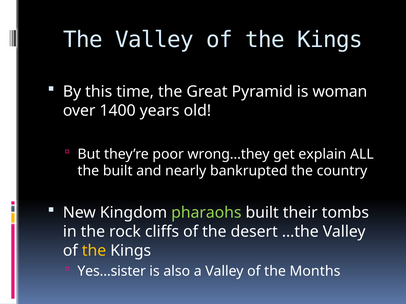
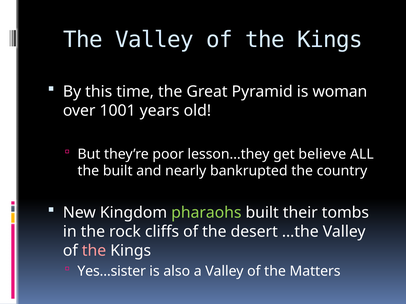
1400: 1400 -> 1001
wrong…they: wrong…they -> lesson…they
explain: explain -> believe
the at (94, 251) colour: yellow -> pink
Months: Months -> Matters
